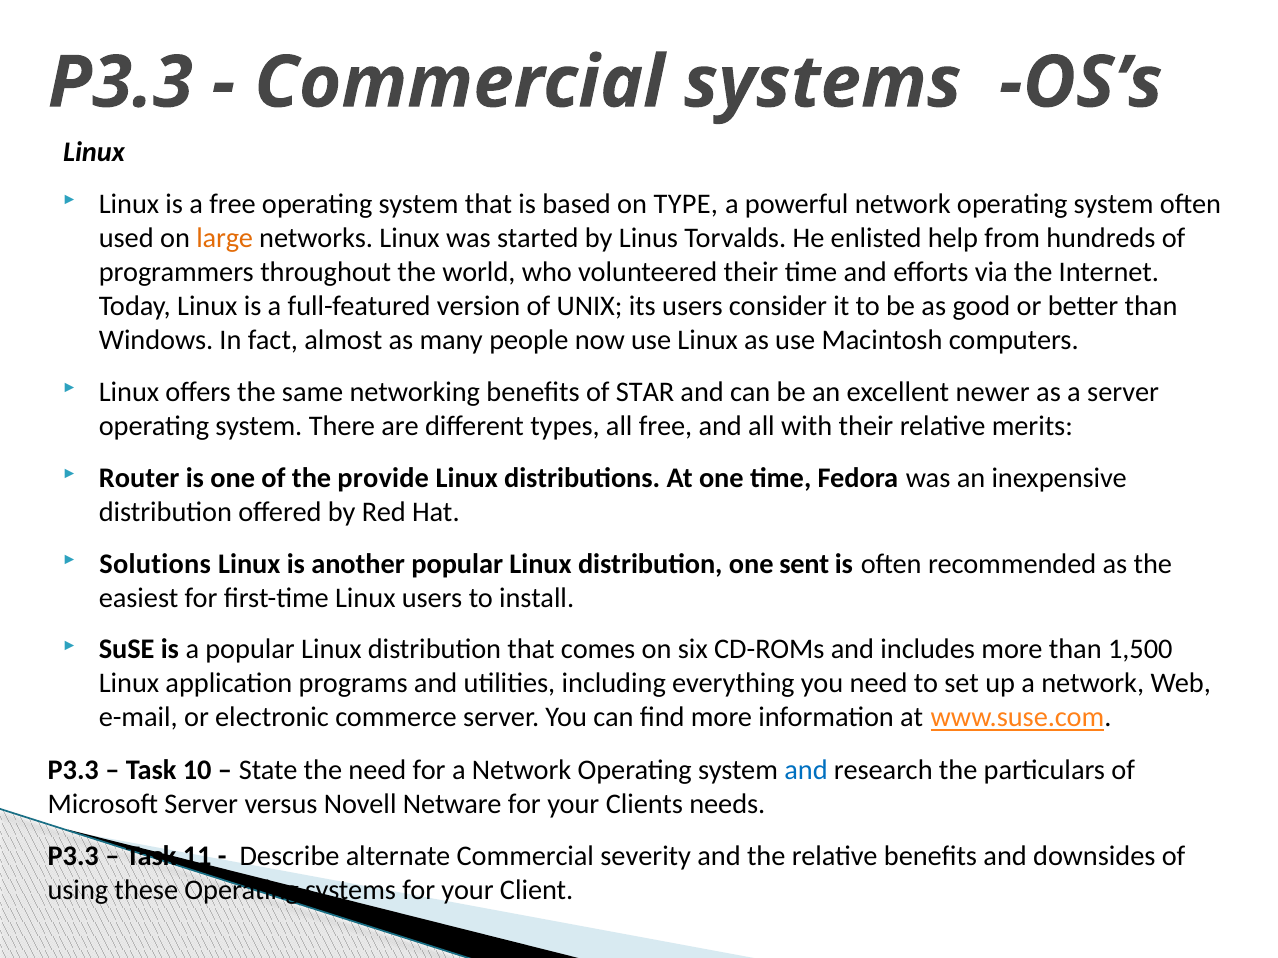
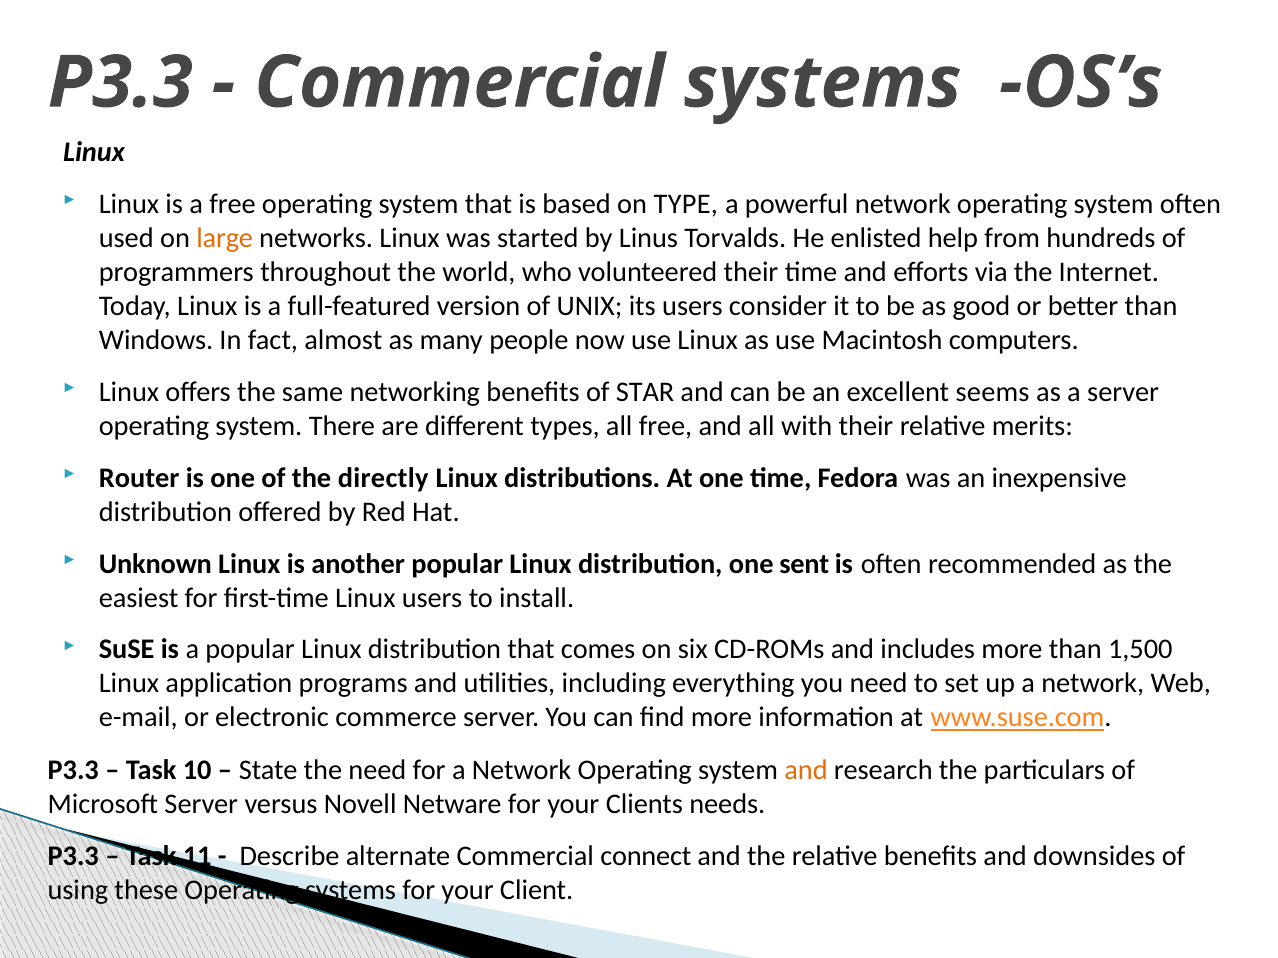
newer: newer -> seems
provide: provide -> directly
Solutions: Solutions -> Unknown
and at (806, 770) colour: blue -> orange
severity: severity -> connect
